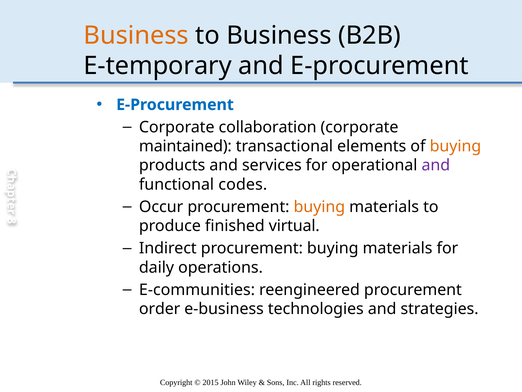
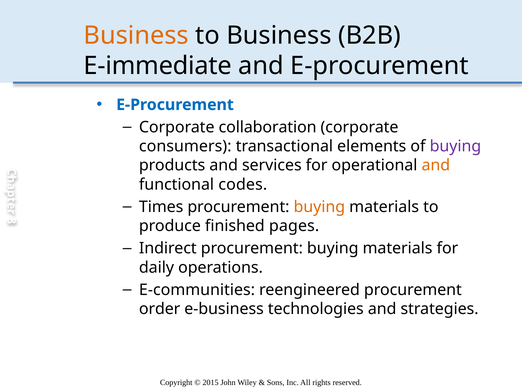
E-temporary: E-temporary -> E-immediate
maintained: maintained -> consumers
buying at (455, 146) colour: orange -> purple
and at (436, 165) colour: purple -> orange
Occur: Occur -> Times
virtual: virtual -> pages
